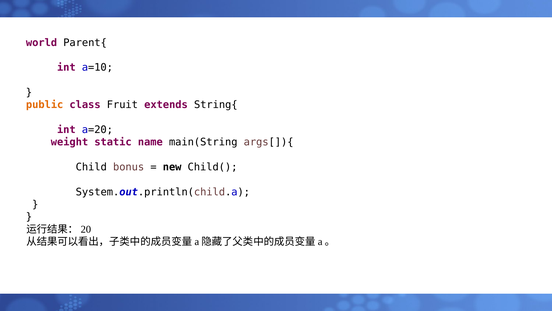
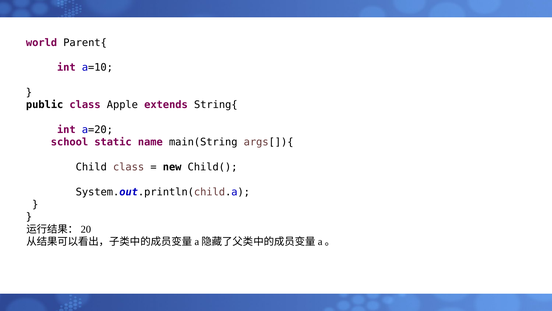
public colour: orange -> black
Fruit: Fruit -> Apple
weight: weight -> school
Child bonus: bonus -> class
